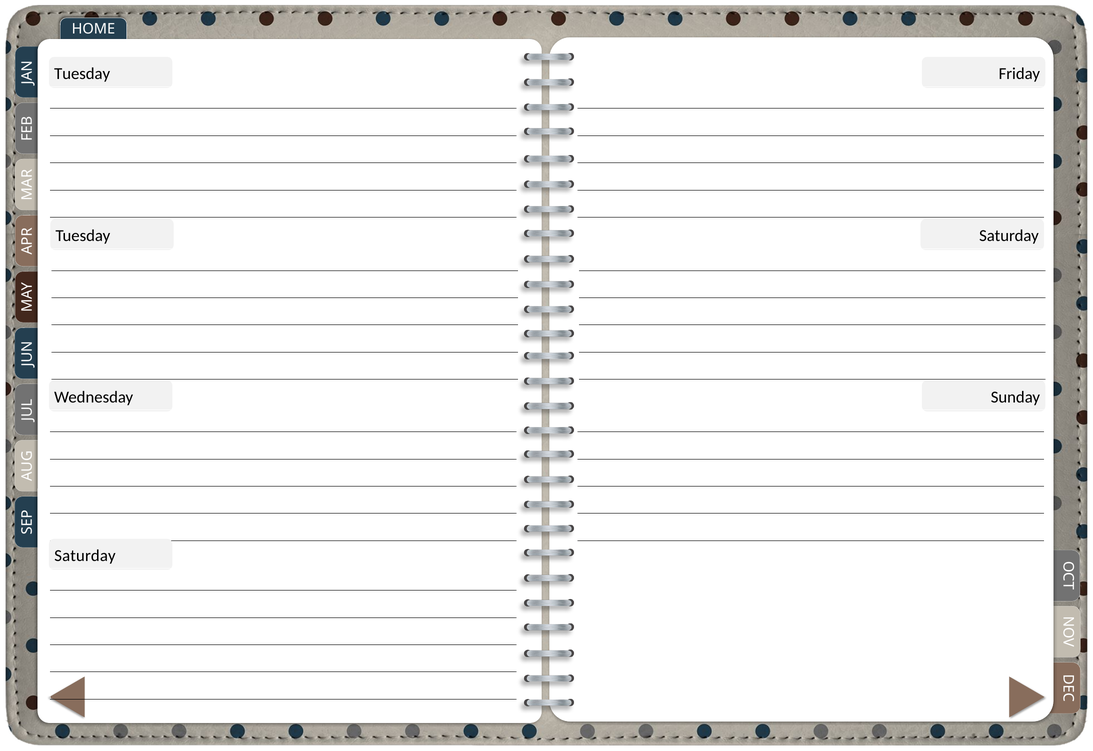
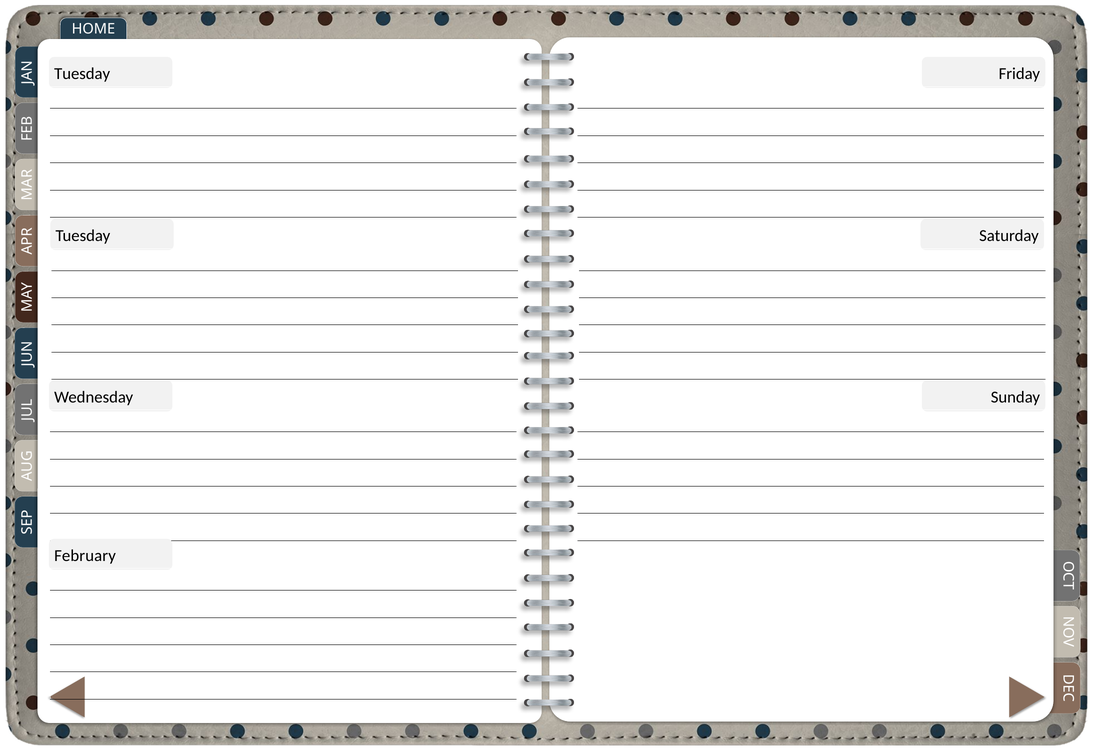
Saturday at (85, 556): Saturday -> February
